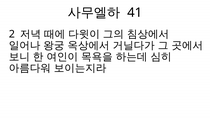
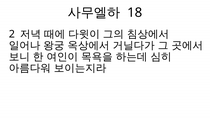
41: 41 -> 18
